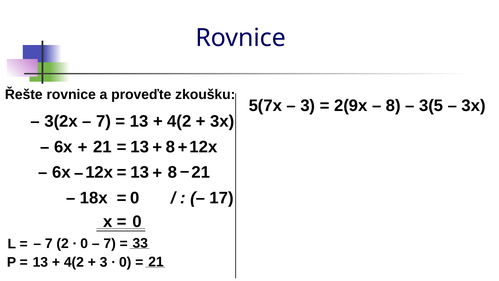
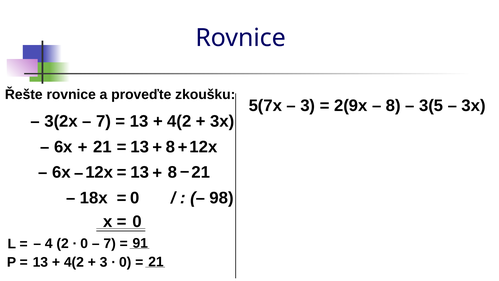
17: 17 -> 98
7 at (49, 243): 7 -> 4
33: 33 -> 91
